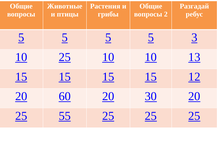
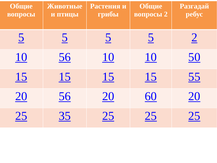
5 3: 3 -> 2
10 25: 25 -> 56
13: 13 -> 50
12: 12 -> 55
20 60: 60 -> 56
30: 30 -> 60
55: 55 -> 35
